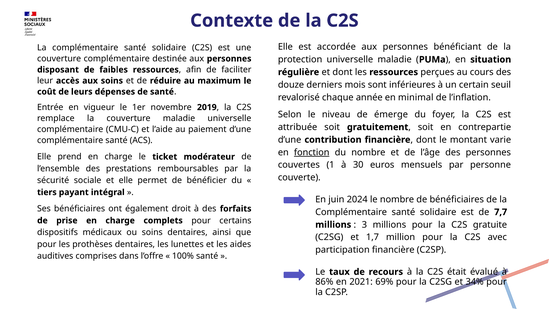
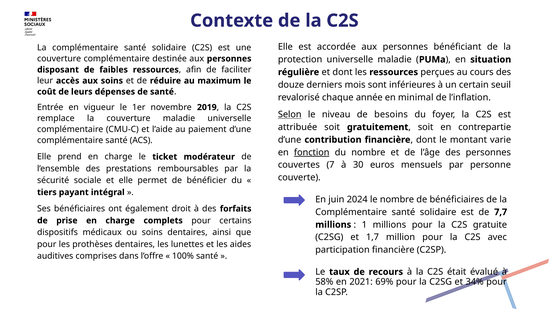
Selon underline: none -> present
émerge: émerge -> besoins
1: 1 -> 7
3: 3 -> 1
86%: 86% -> 58%
